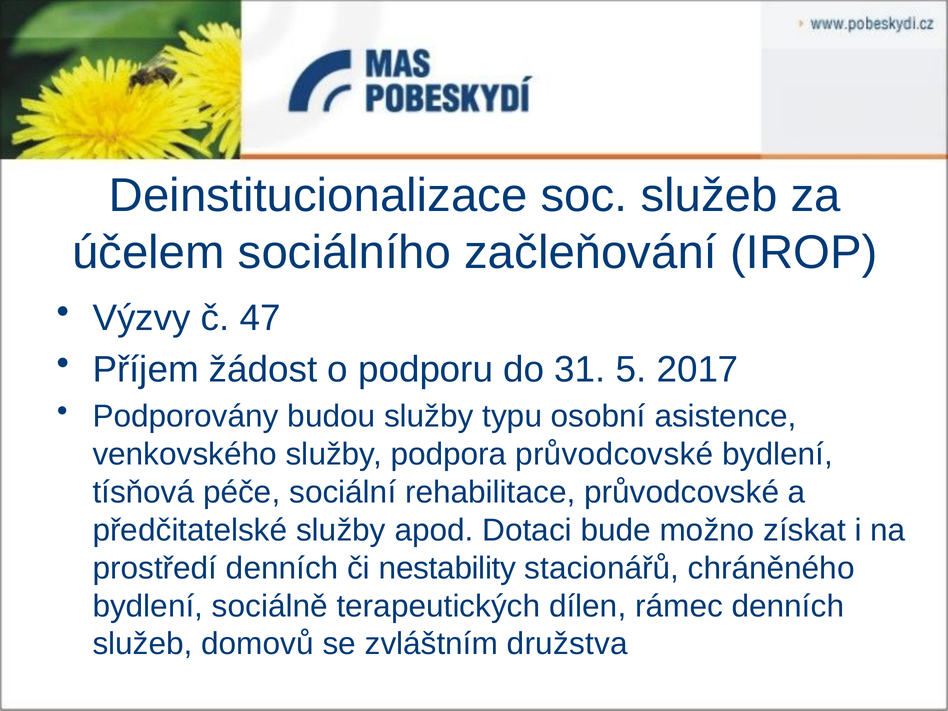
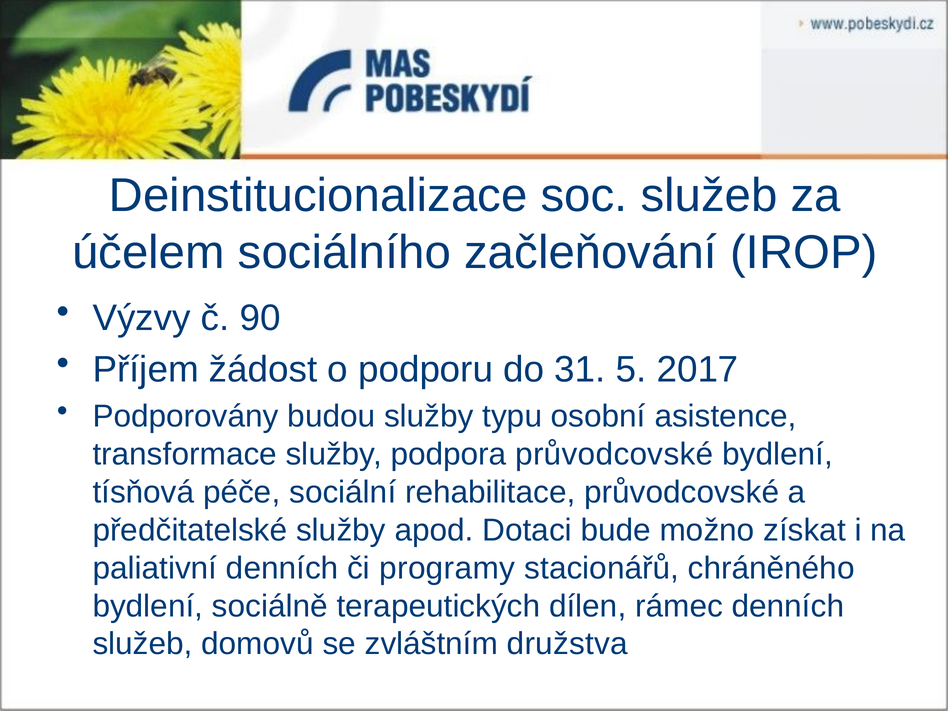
47: 47 -> 90
venkovského: venkovského -> transformace
prostředí: prostředí -> paliativní
nestability: nestability -> programy
